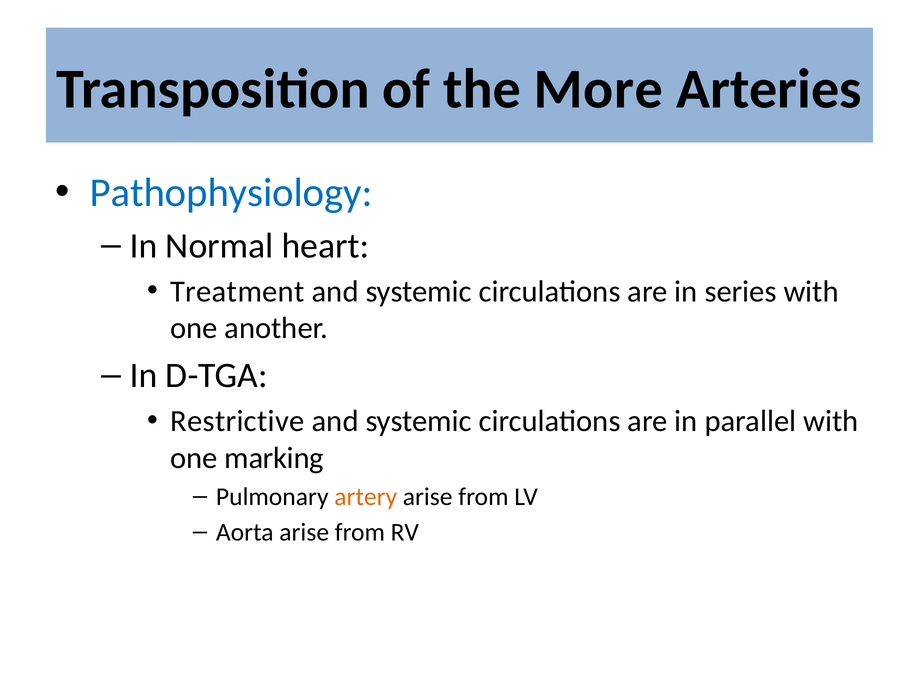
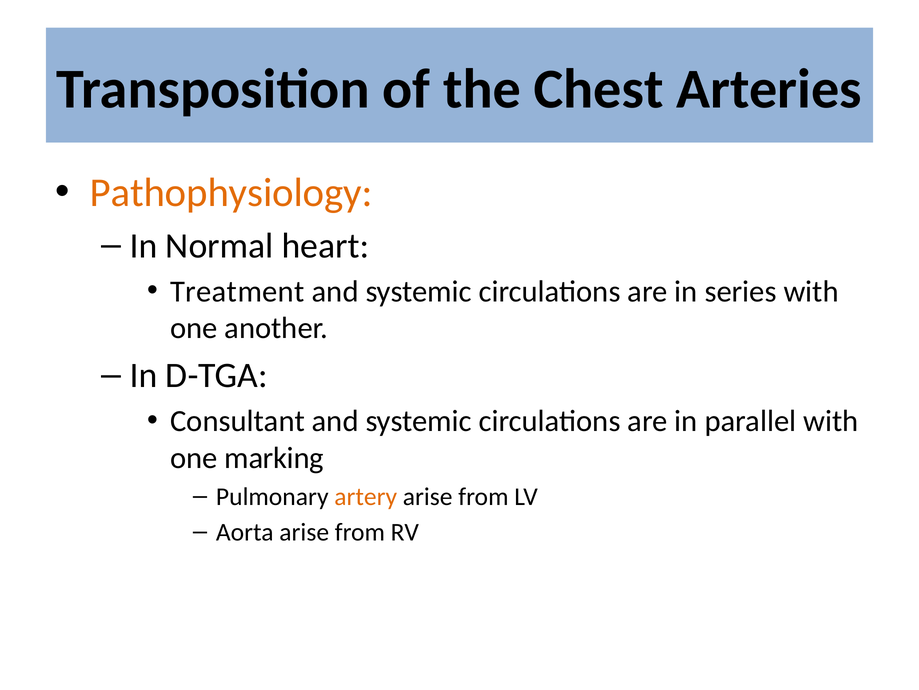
More: More -> Chest
Pathophysiology colour: blue -> orange
Restrictive: Restrictive -> Consultant
